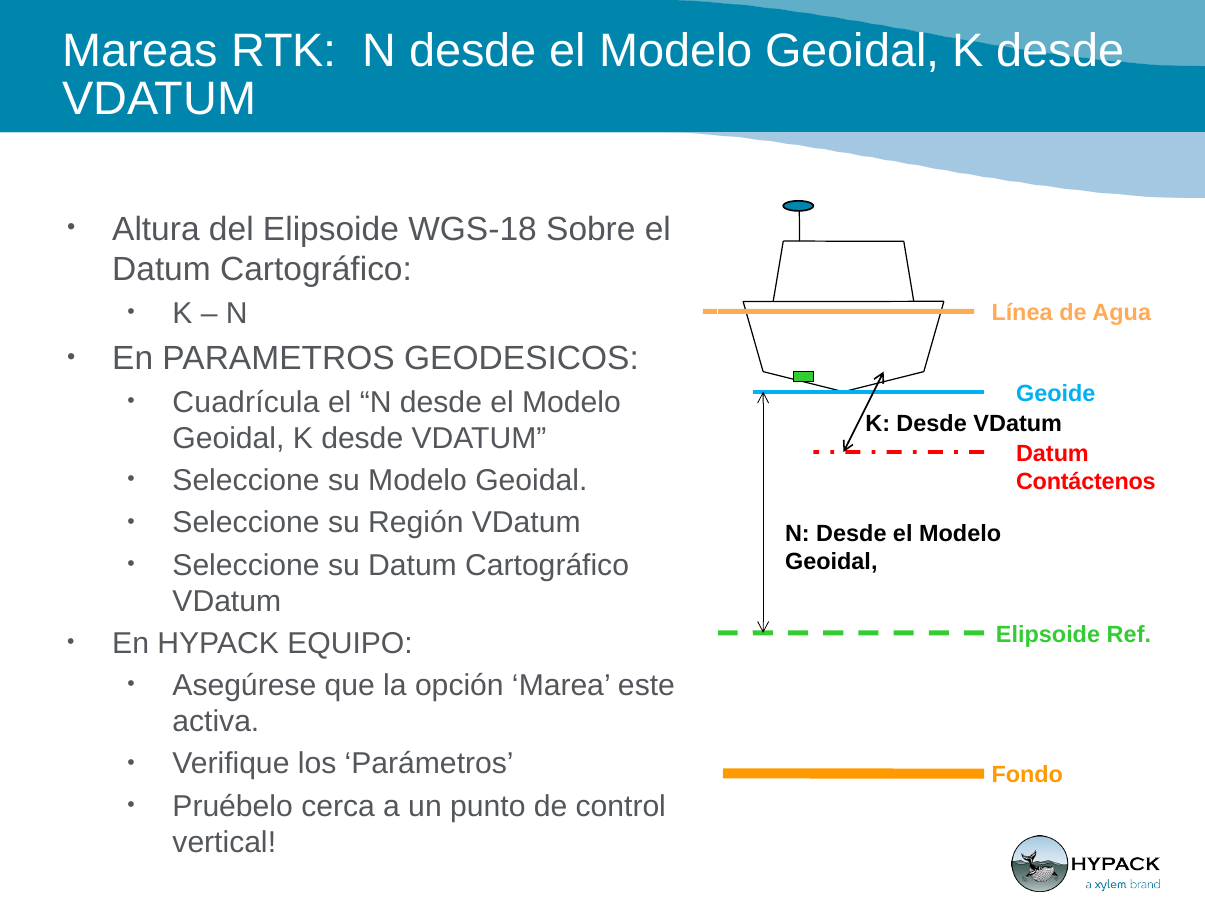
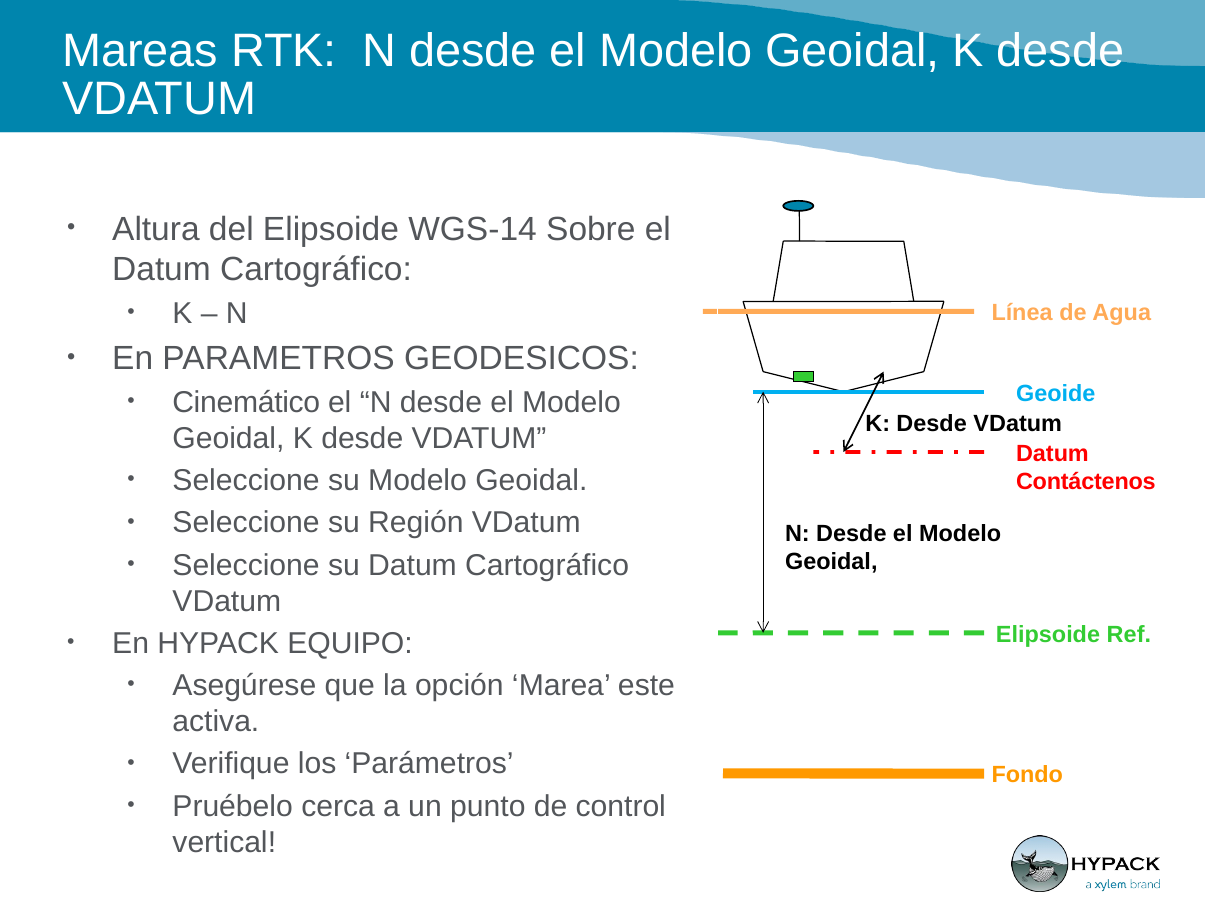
WGS-18: WGS-18 -> WGS-14
Cuadrícula: Cuadrícula -> Cinemático
